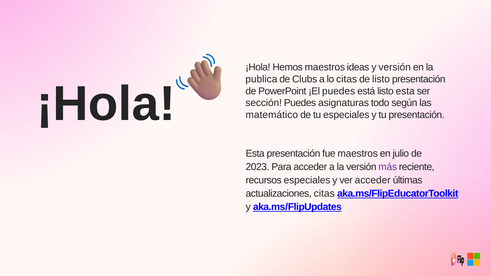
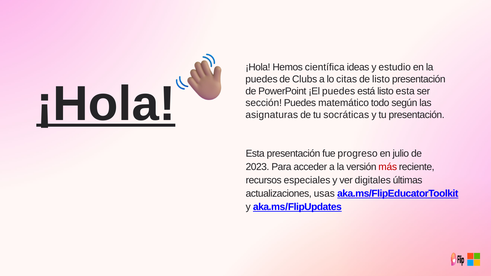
Hemos maestros: maestros -> científica
y versión: versión -> estudio
publica at (261, 79): publica -> puedes
¡Hola at (106, 104) underline: none -> present
asignaturas: asignaturas -> matemático
matemático: matemático -> asignaturas
tu especiales: especiales -> socráticas
fue maestros: maestros -> progreso
más colour: purple -> red
ver acceder: acceder -> digitales
actualizaciones citas: citas -> usas
